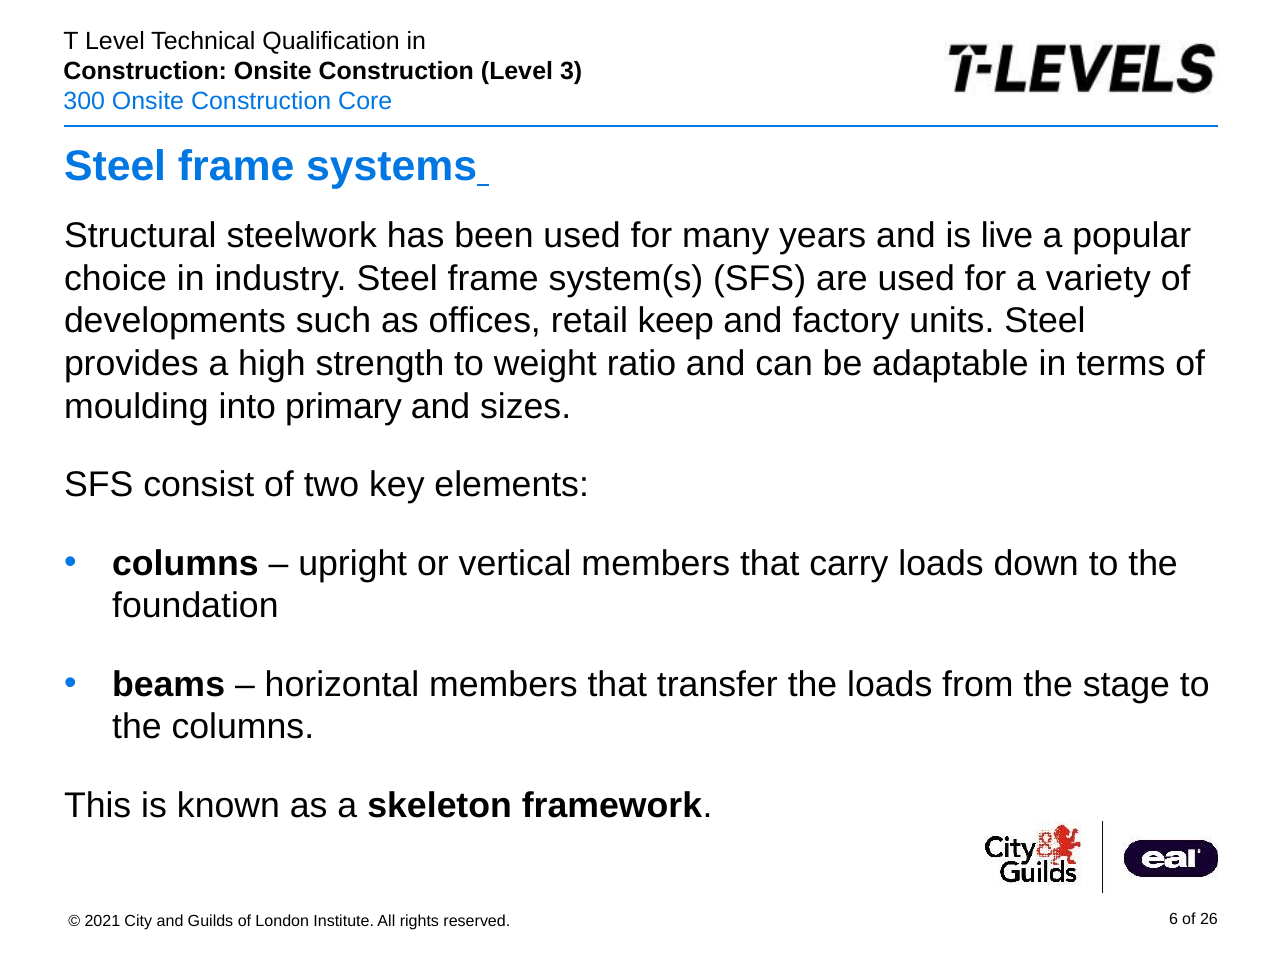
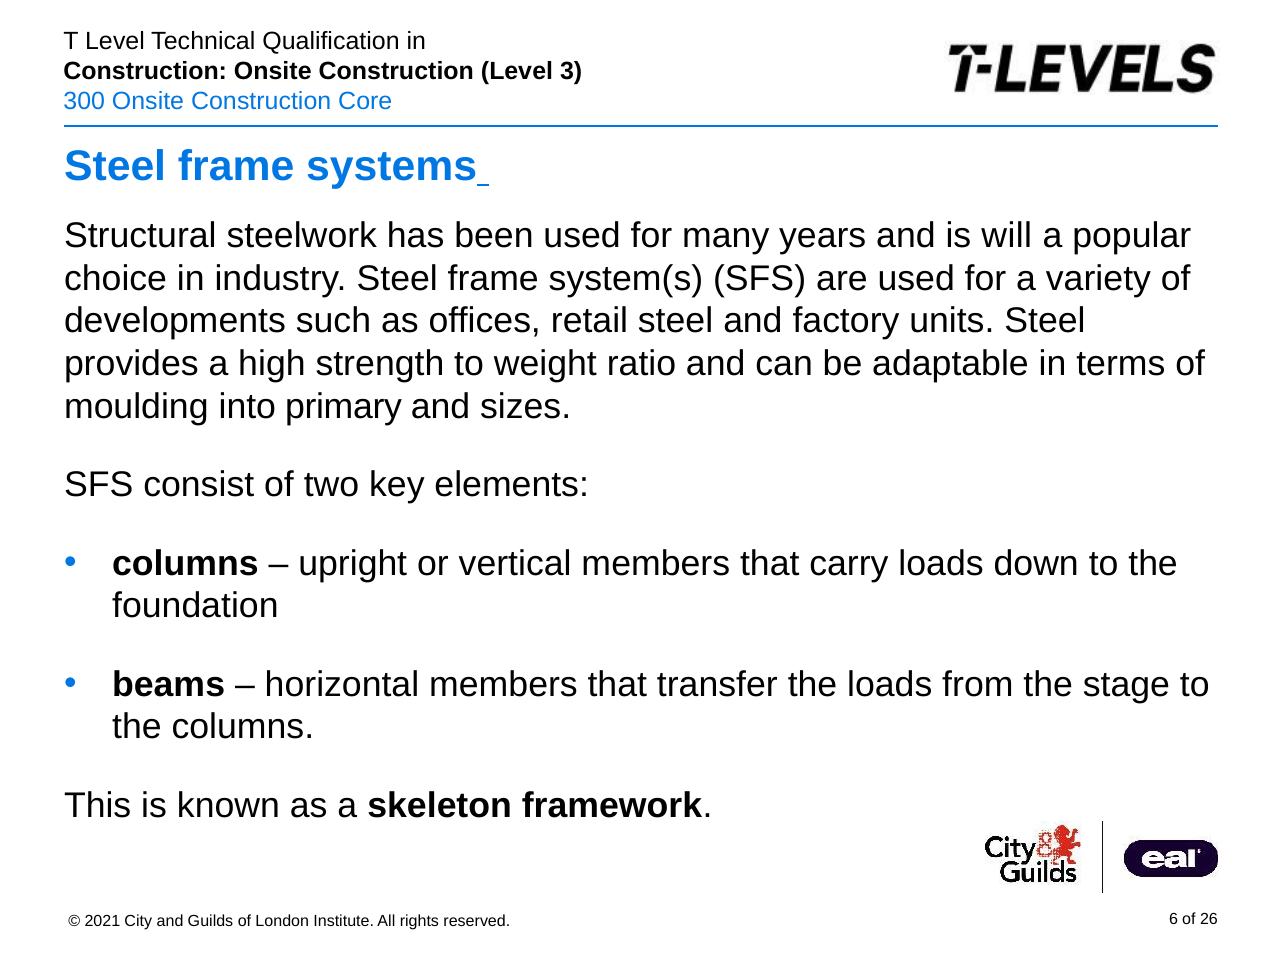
live: live -> will
retail keep: keep -> steel
